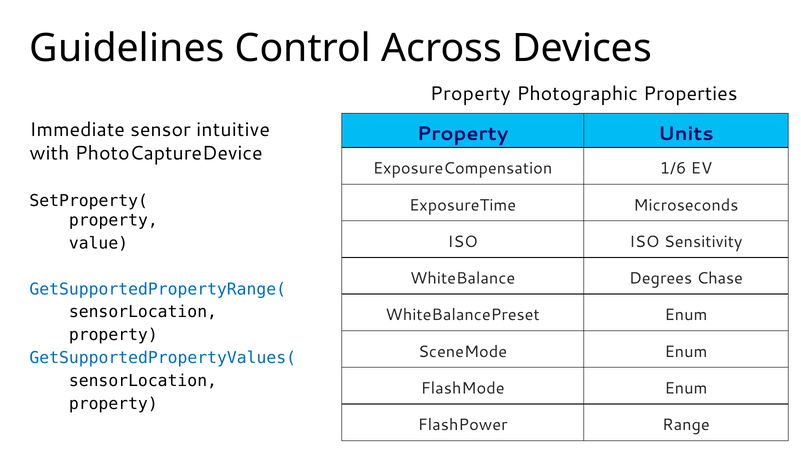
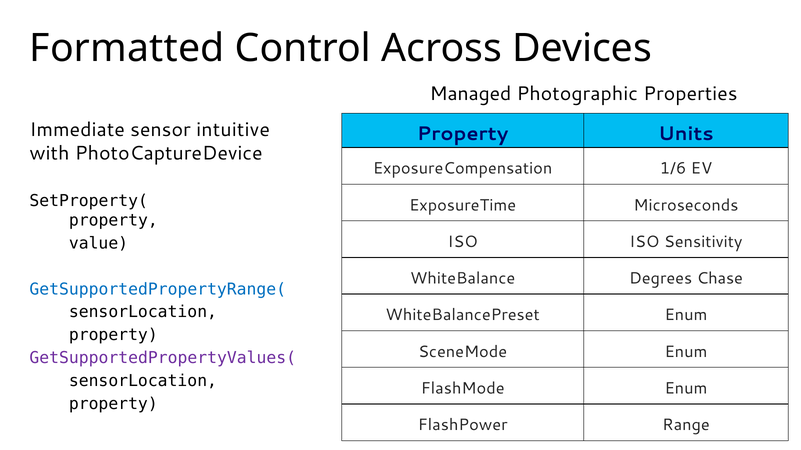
Guidelines: Guidelines -> Formatted
Property at (470, 94): Property -> Managed
GetSupportedPropertyValues( colour: blue -> purple
